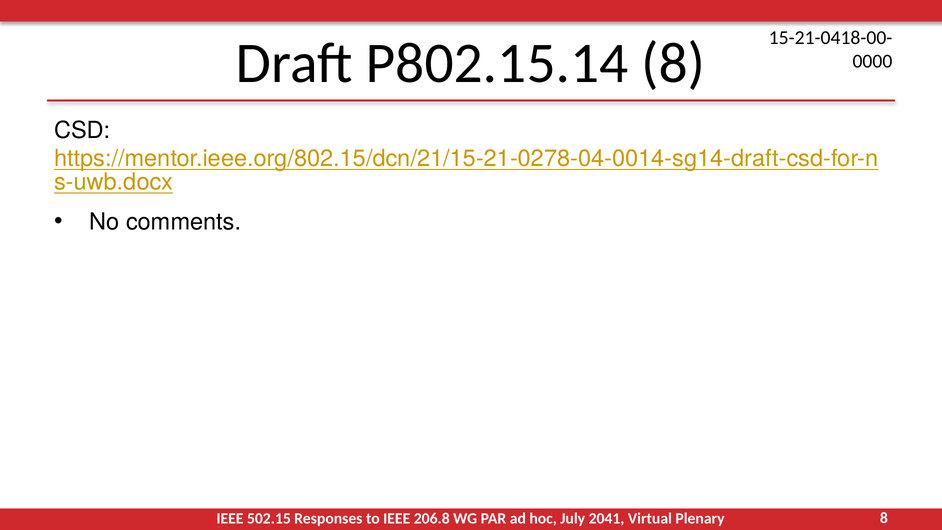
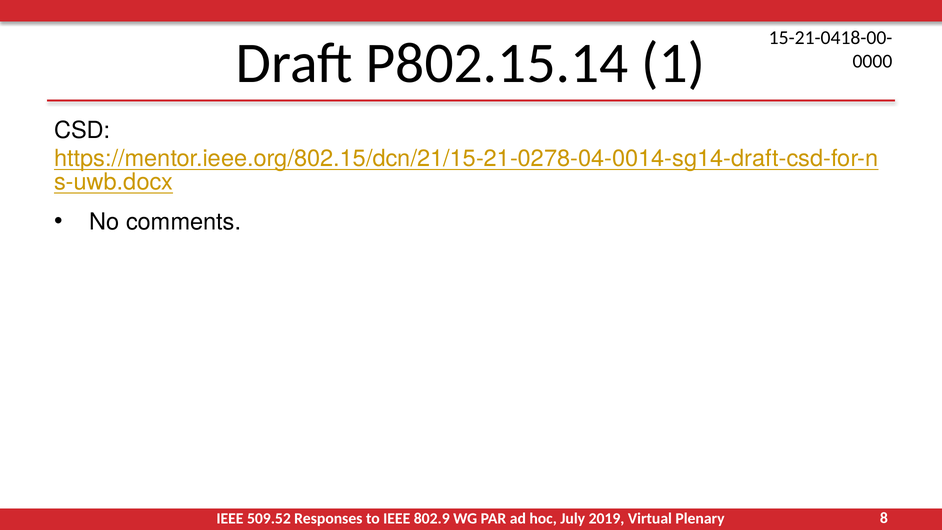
P802.15.14 8: 8 -> 1
502.15: 502.15 -> 509.52
206.8: 206.8 -> 802.9
2041: 2041 -> 2019
